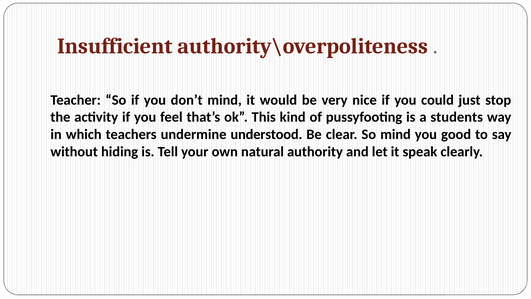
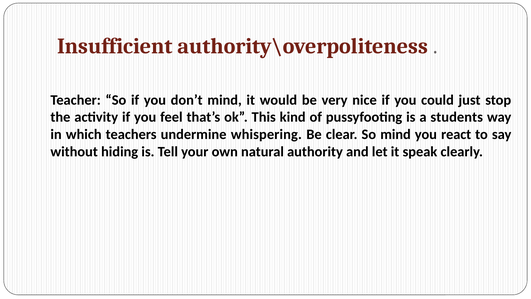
understood: understood -> whispering
good: good -> react
